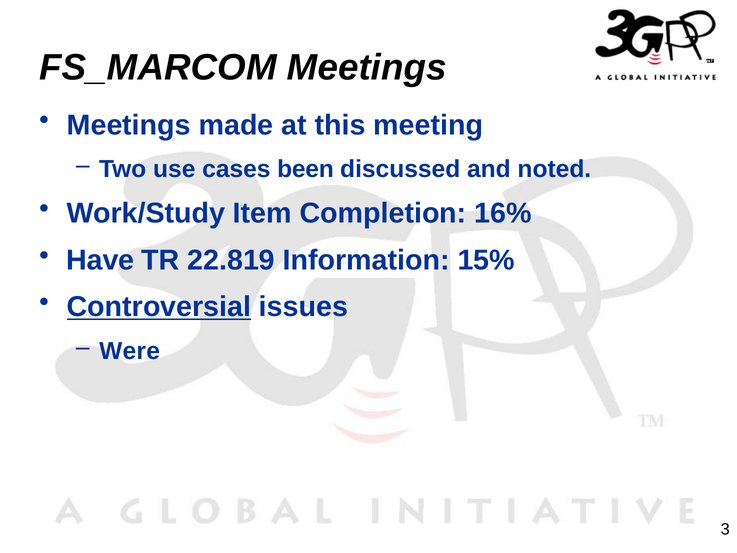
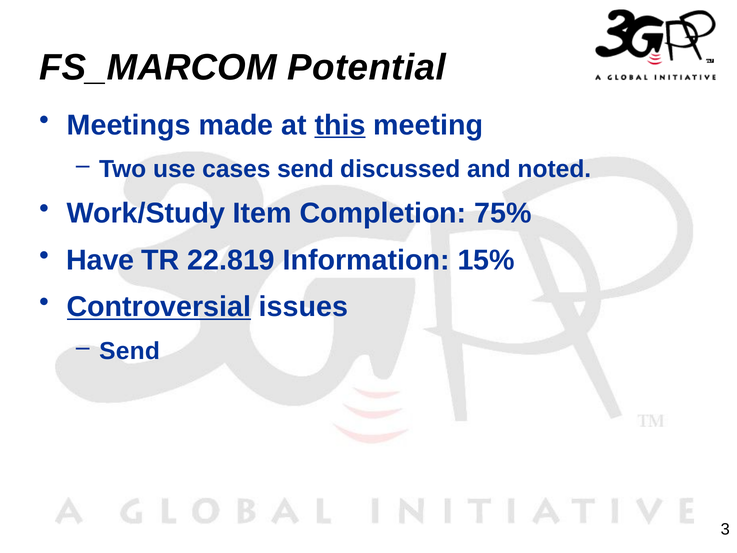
FS_MARCOM Meetings: Meetings -> Potential
this underline: none -> present
cases been: been -> send
16%: 16% -> 75%
Were at (130, 351): Were -> Send
